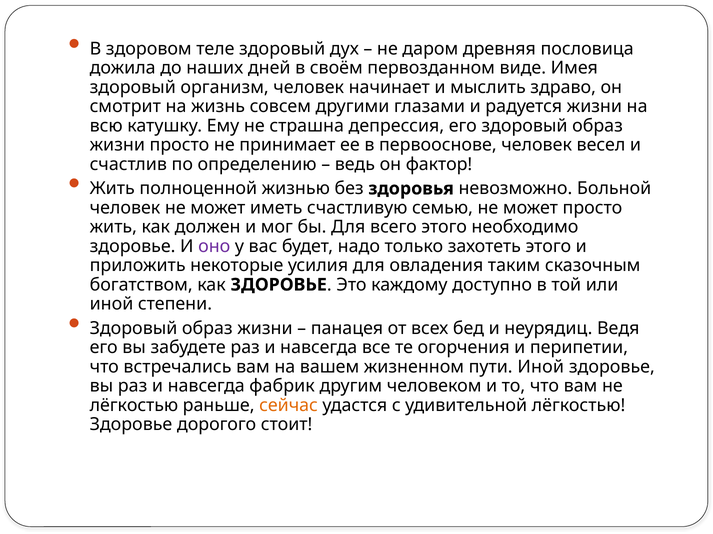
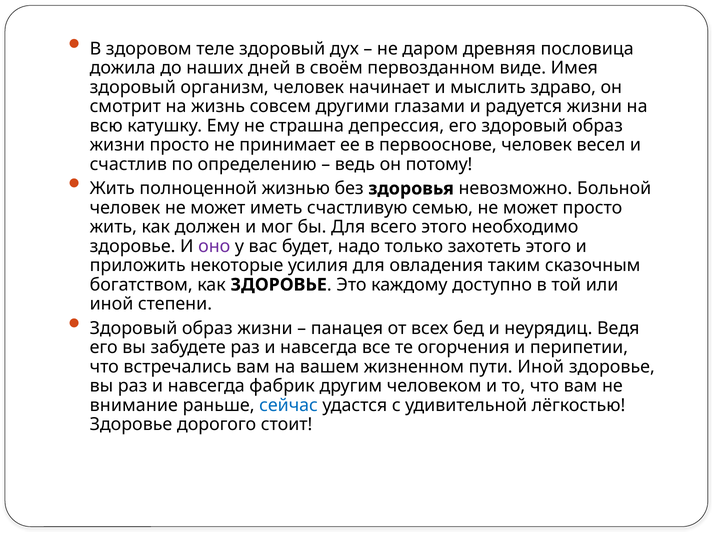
фактор: фактор -> потому
лёгкостью at (134, 406): лёгкостью -> внимание
сейчас colour: orange -> blue
